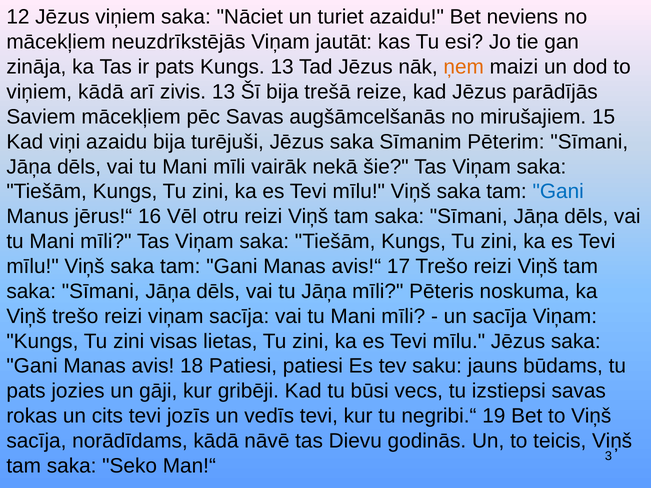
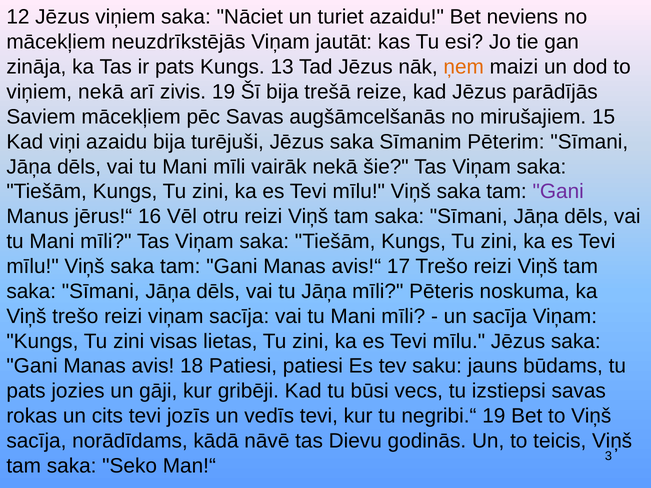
viņiem kādā: kādā -> nekā
zivis 13: 13 -> 19
Gani at (558, 192) colour: blue -> purple
